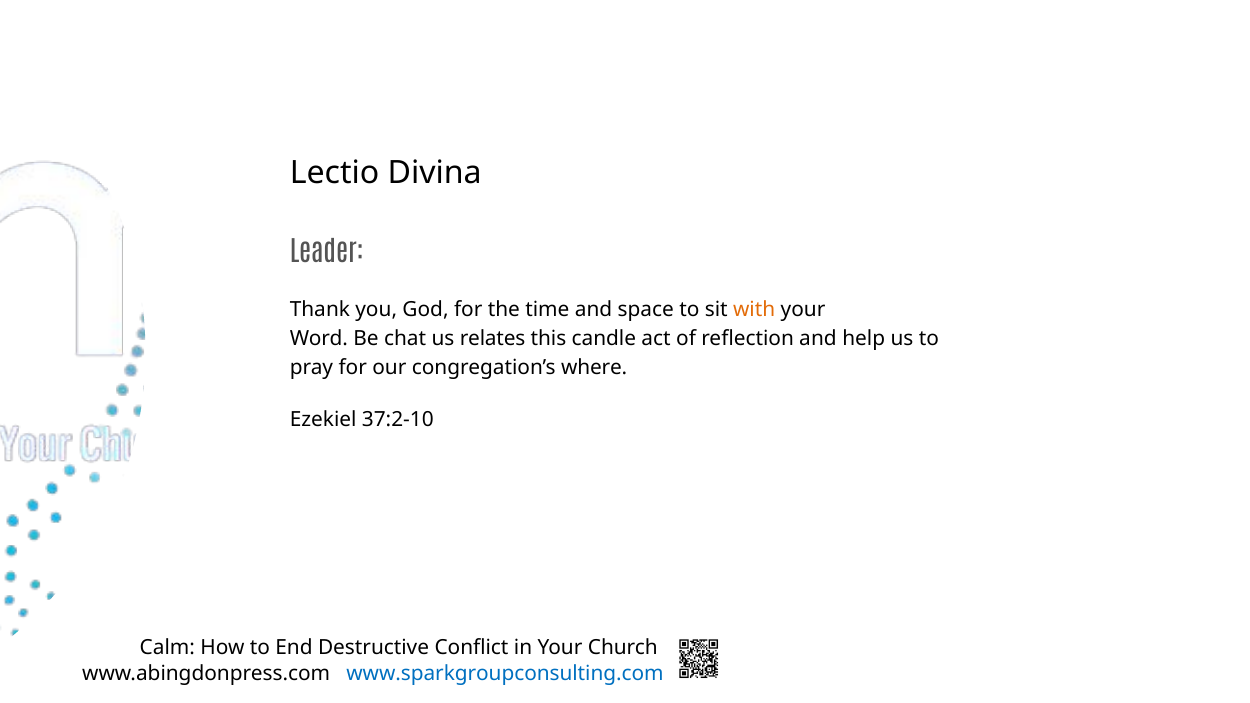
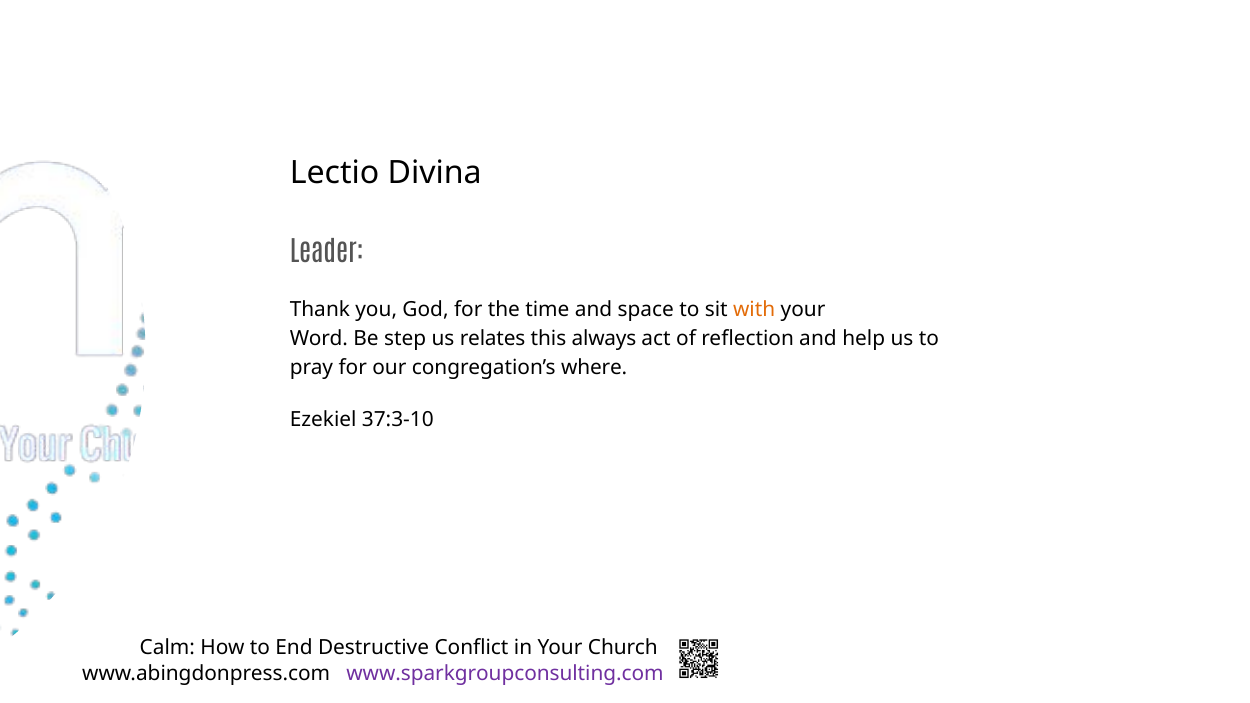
chat: chat -> step
candle: candle -> always
37:2-10: 37:2-10 -> 37:3-10
www.sparkgroupconsulting.com colour: blue -> purple
